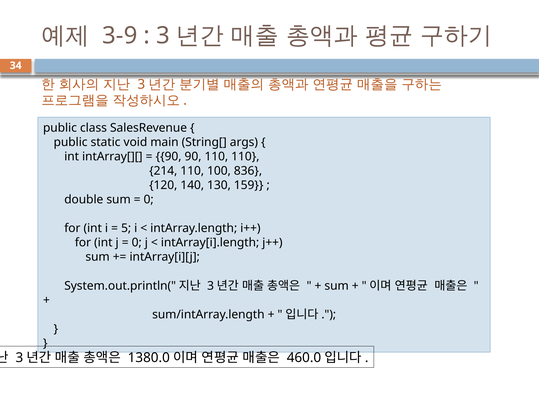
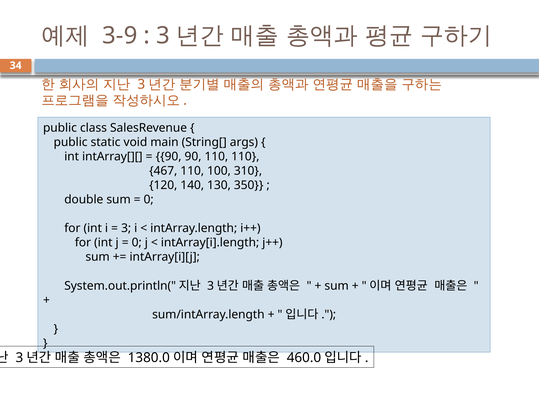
214: 214 -> 467
836: 836 -> 310
159: 159 -> 350
5 at (126, 228): 5 -> 3
